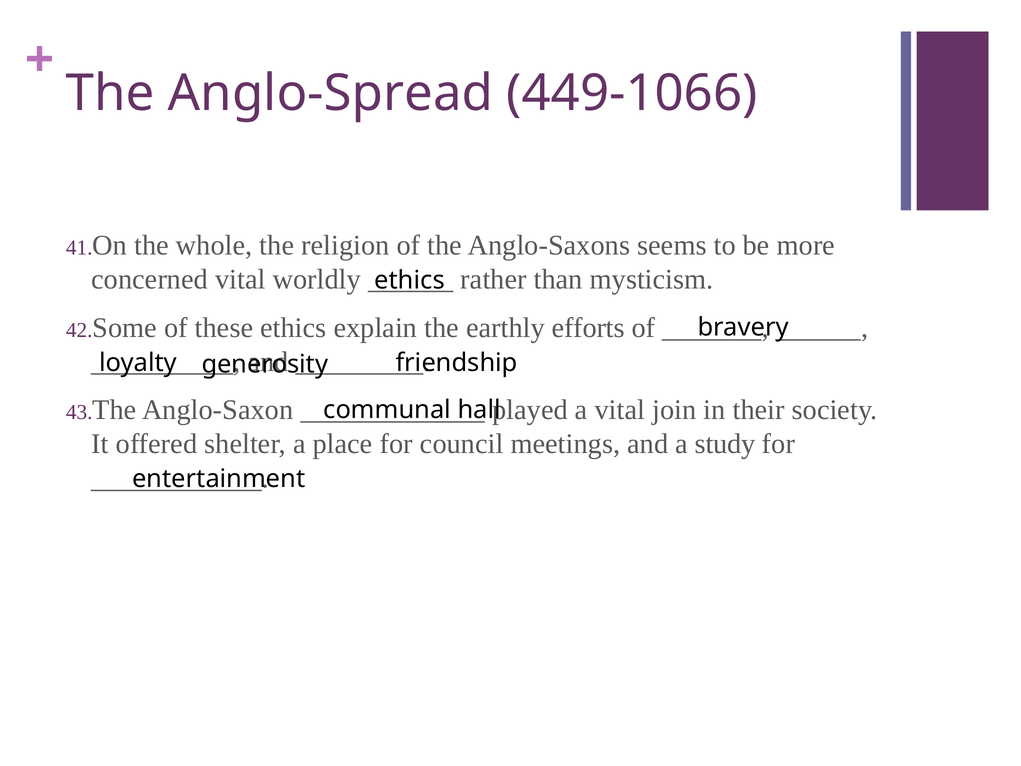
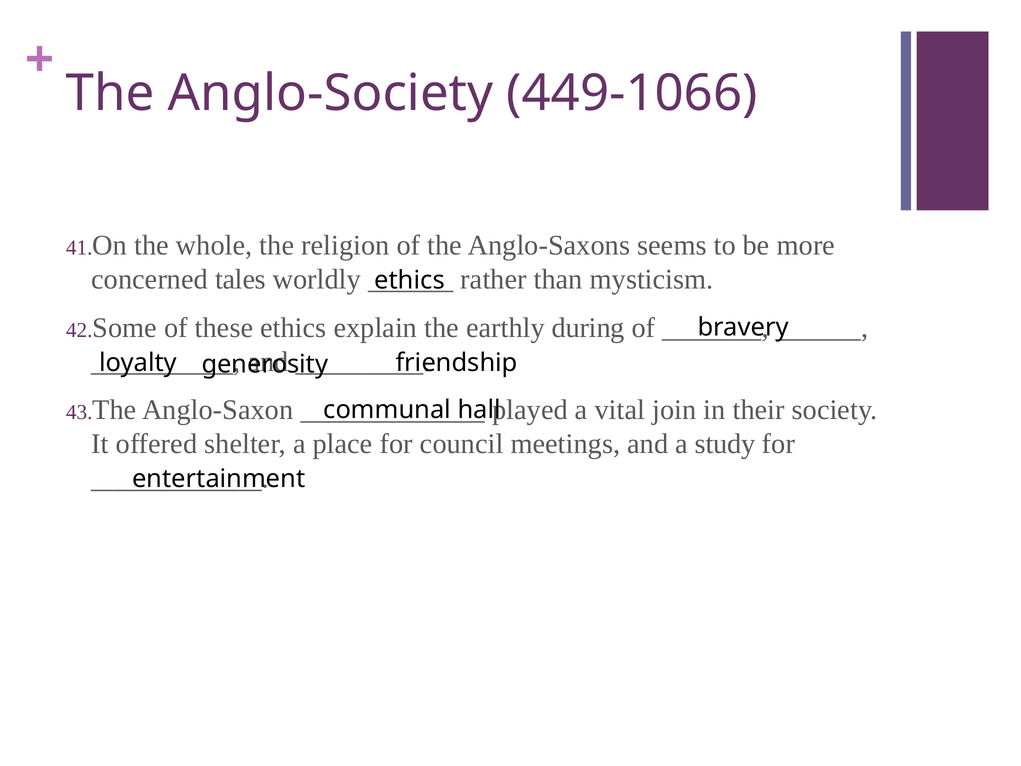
Anglo-Spread: Anglo-Spread -> Anglo-Society
concerned vital: vital -> tales
efforts: efforts -> during
